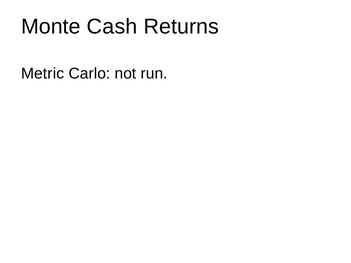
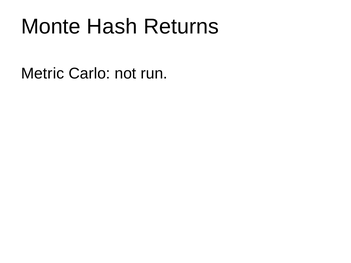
Cash: Cash -> Hash
